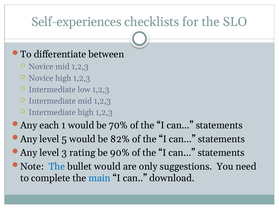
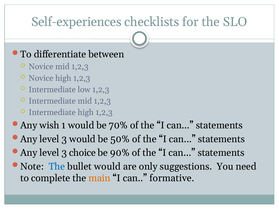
each: each -> wish
5 at (64, 139): 5 -> 3
82%: 82% -> 50%
rating: rating -> choice
main colour: blue -> orange
download: download -> formative
